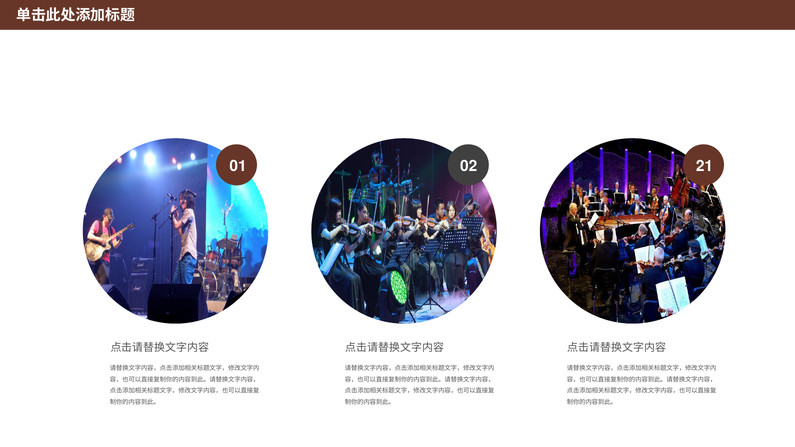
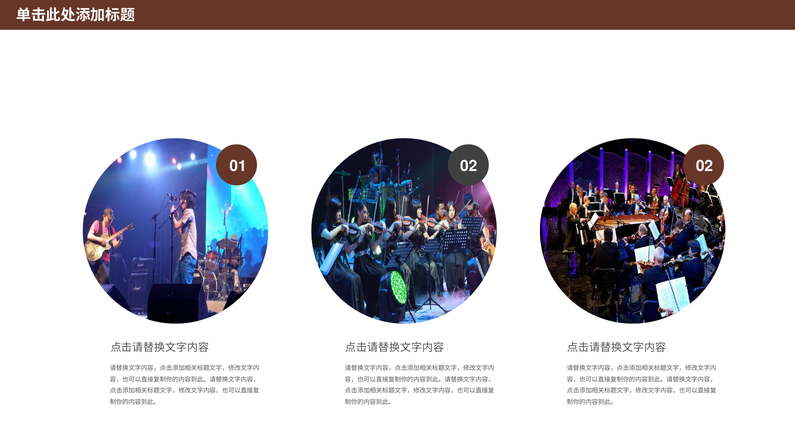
02 21: 21 -> 02
